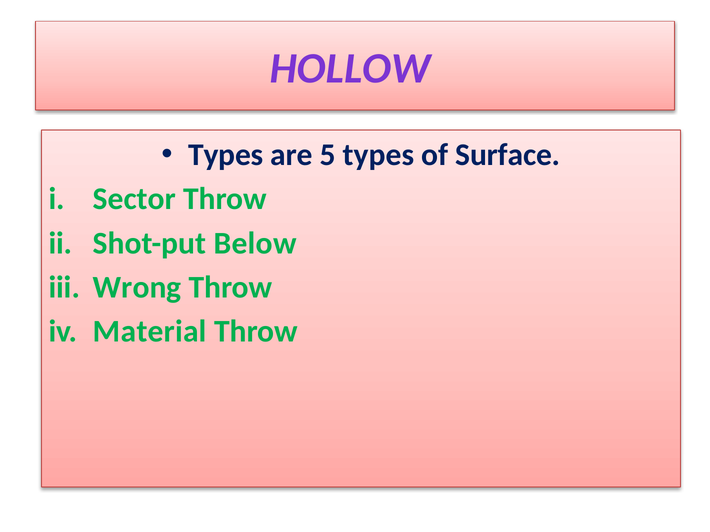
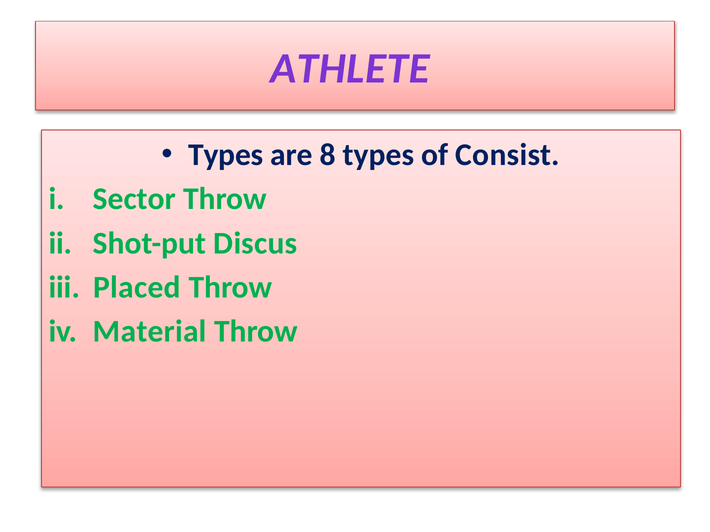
HOLLOW: HOLLOW -> ATHLETE
5: 5 -> 8
Surface: Surface -> Consist
Below: Below -> Discus
Wrong: Wrong -> Placed
